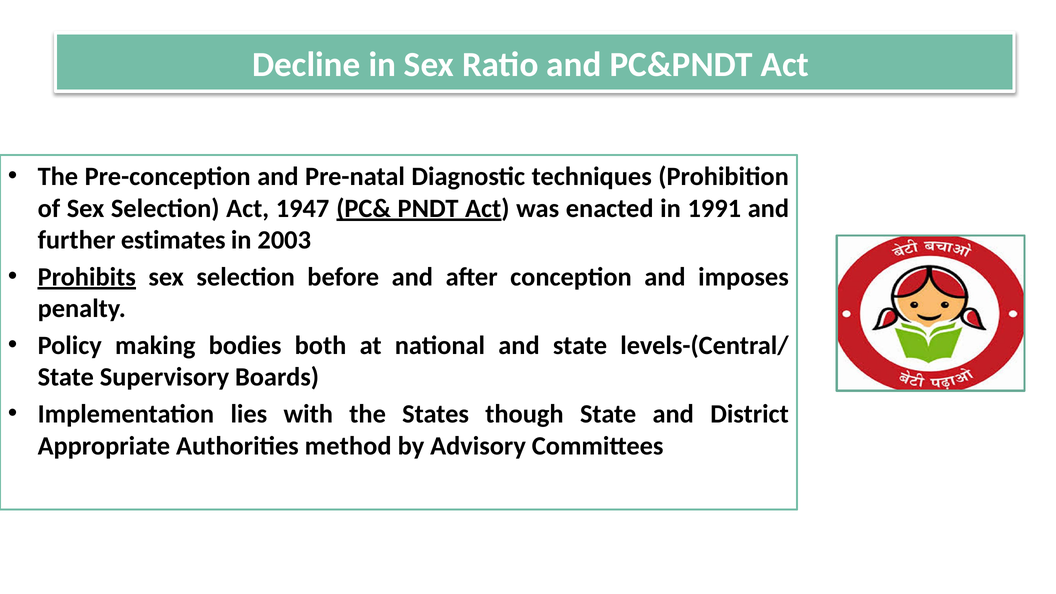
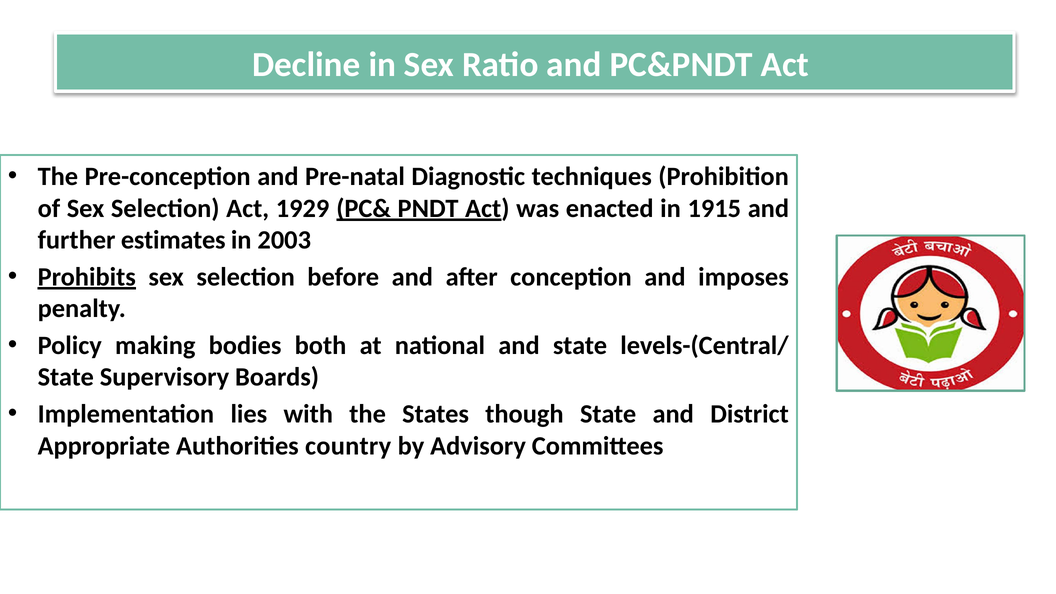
1947: 1947 -> 1929
1991: 1991 -> 1915
method: method -> country
